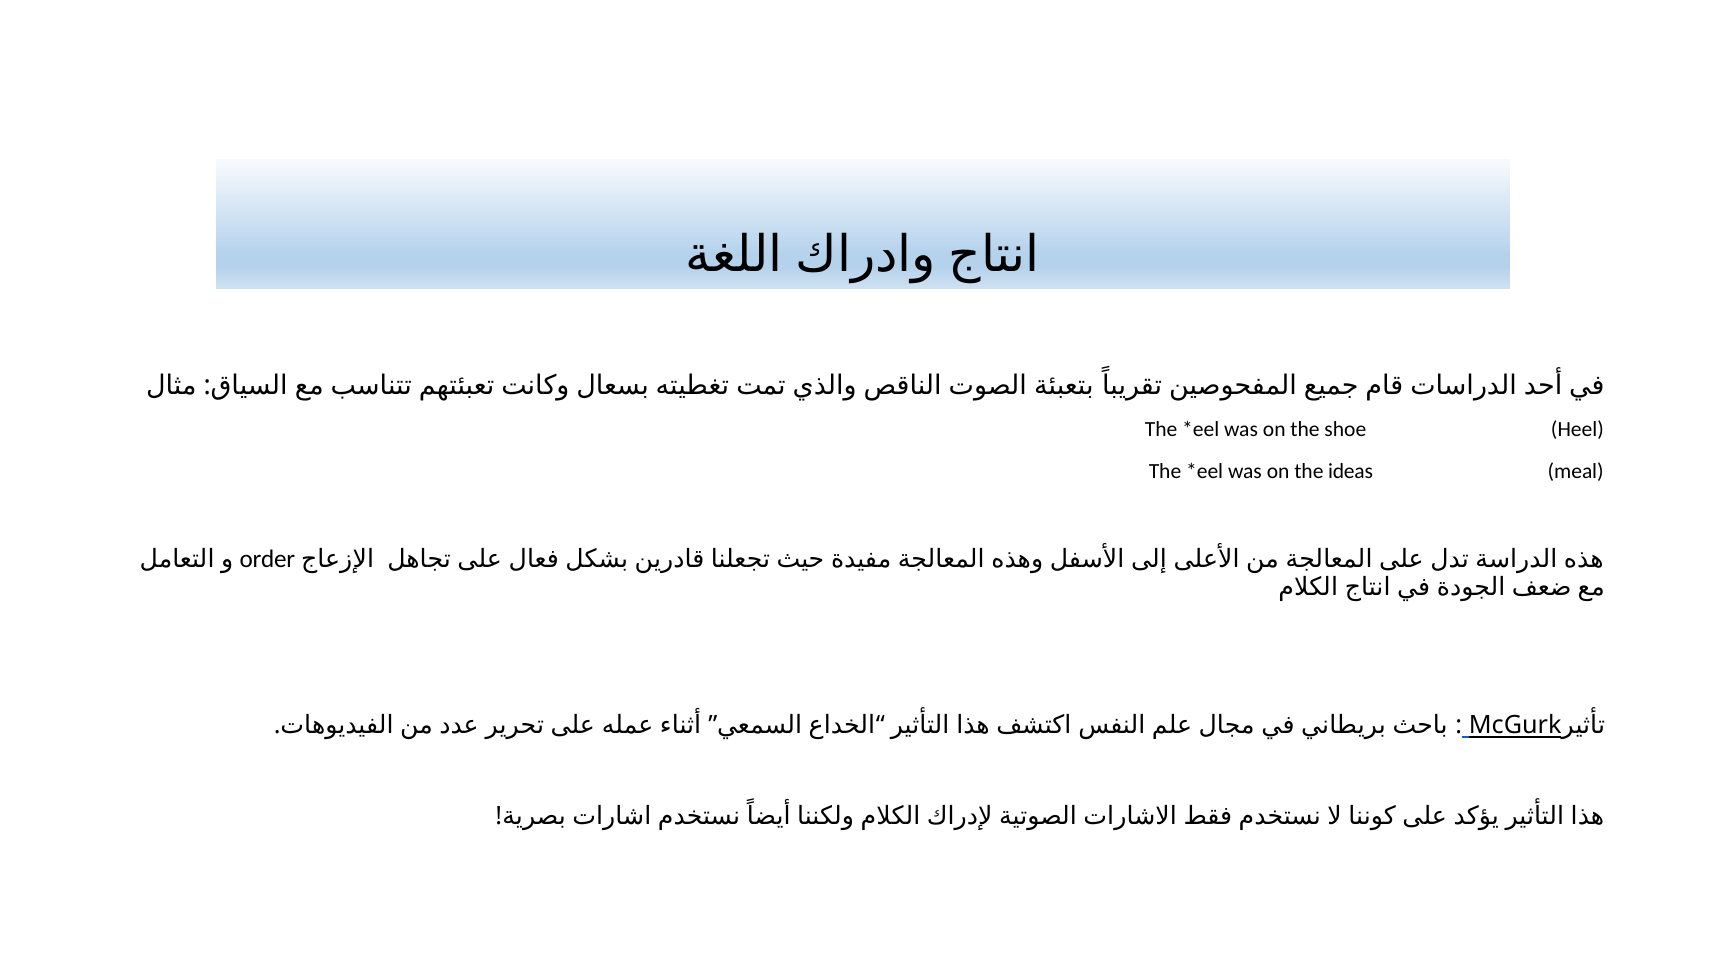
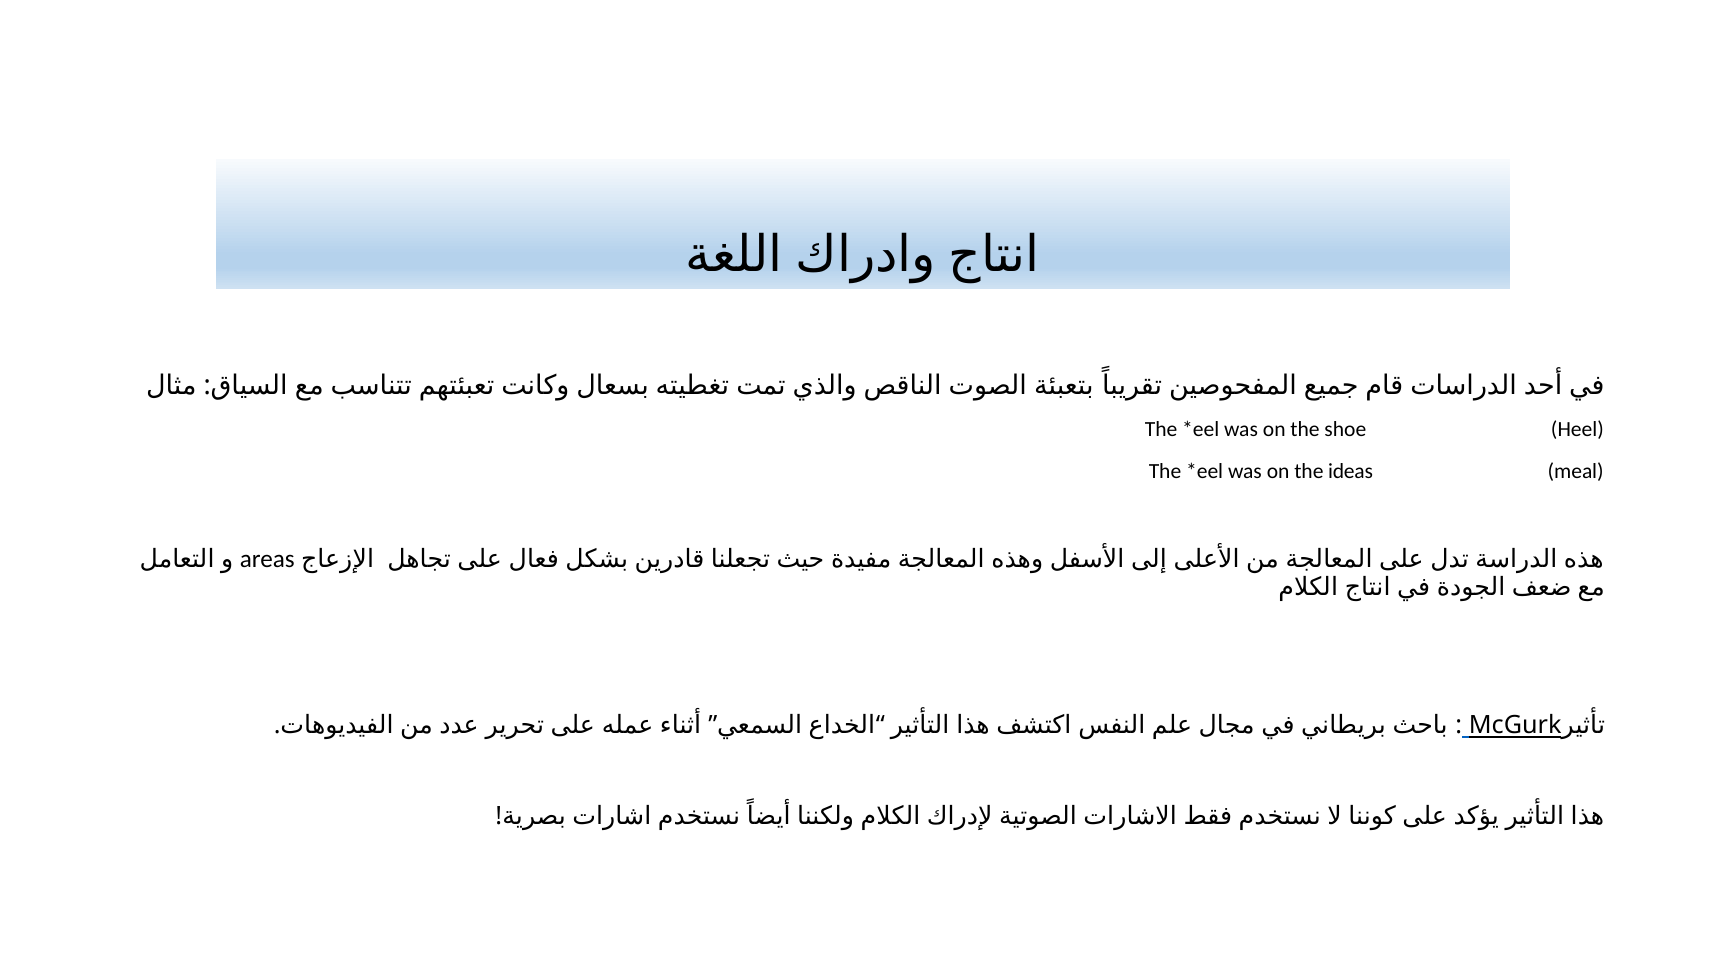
order: order -> areas
